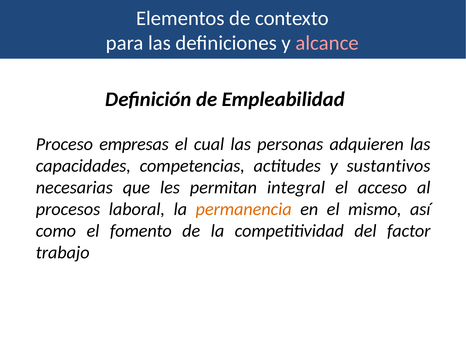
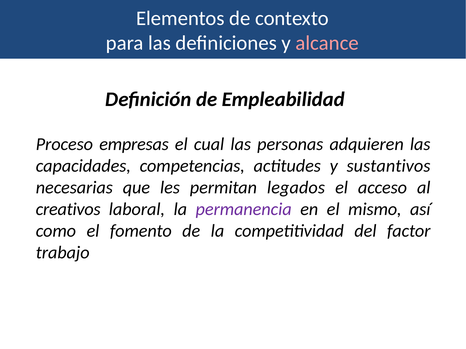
integral: integral -> legados
procesos: procesos -> creativos
permanencia colour: orange -> purple
